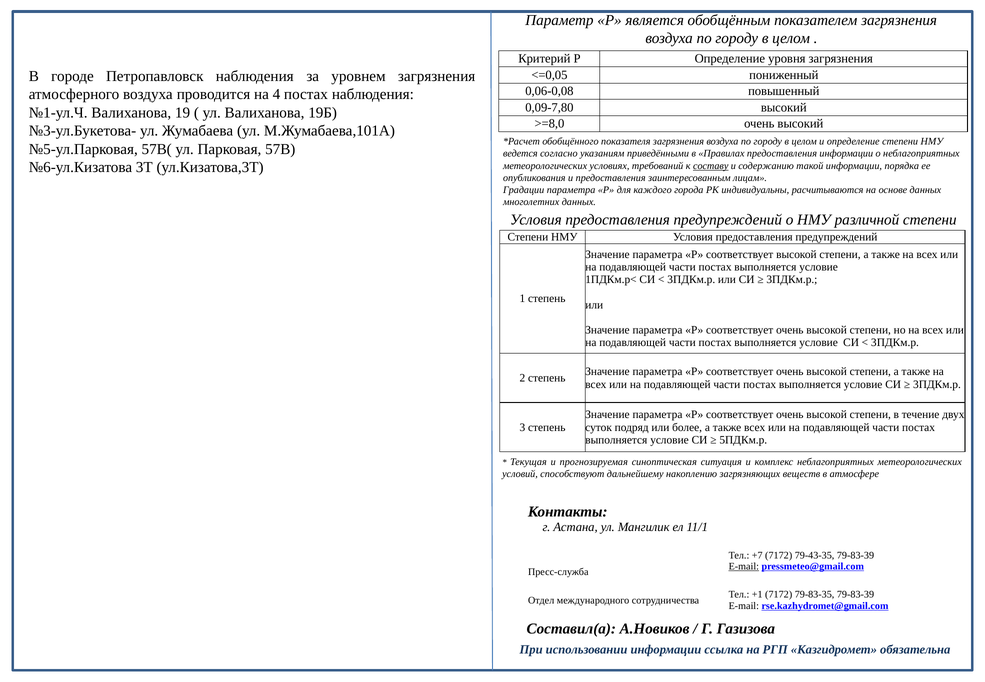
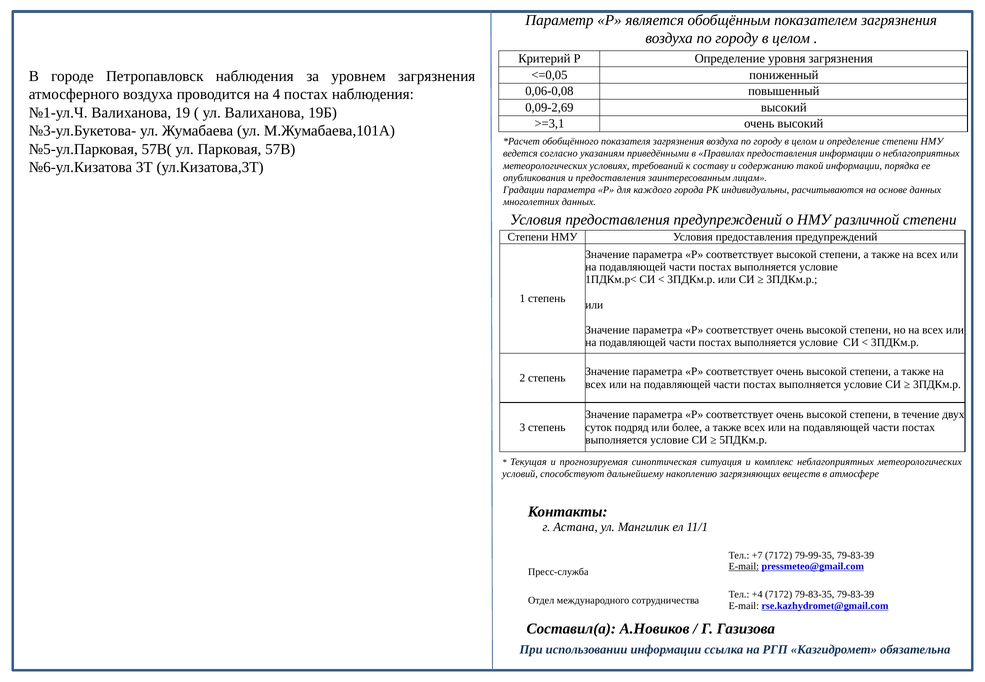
0,09-7,80: 0,09-7,80 -> 0,09-2,69
>=8,0: >=8,0 -> >=3,1
составу underline: present -> none
79-43-35: 79-43-35 -> 79-99-35
+1: +1 -> +4
